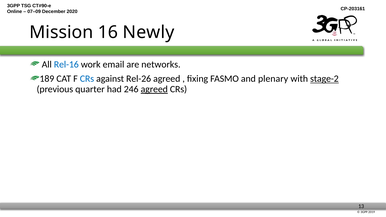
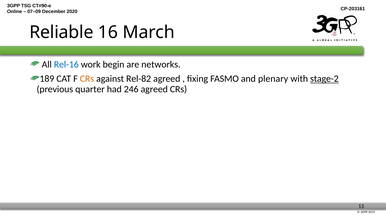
Mission: Mission -> Reliable
Newly: Newly -> March
email: email -> begin
CRs at (87, 79) colour: blue -> orange
Rel-26: Rel-26 -> Rel-82
agreed at (154, 89) underline: present -> none
